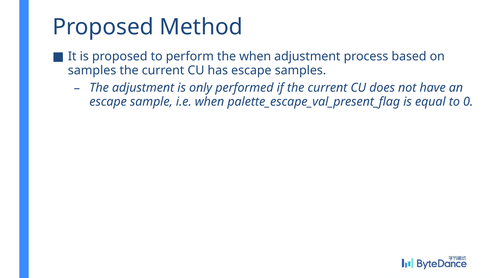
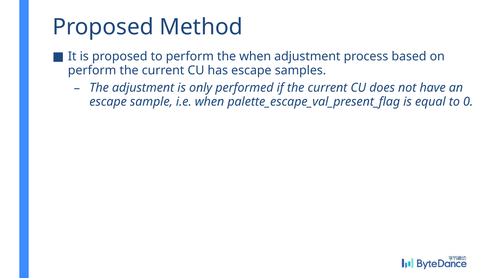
samples at (92, 70): samples -> perform
